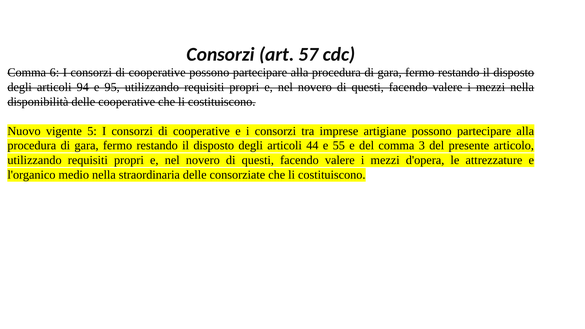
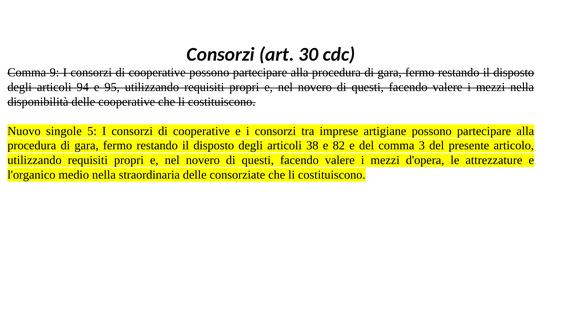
57: 57 -> 30
6: 6 -> 9
vigente: vigente -> singole
44: 44 -> 38
55: 55 -> 82
